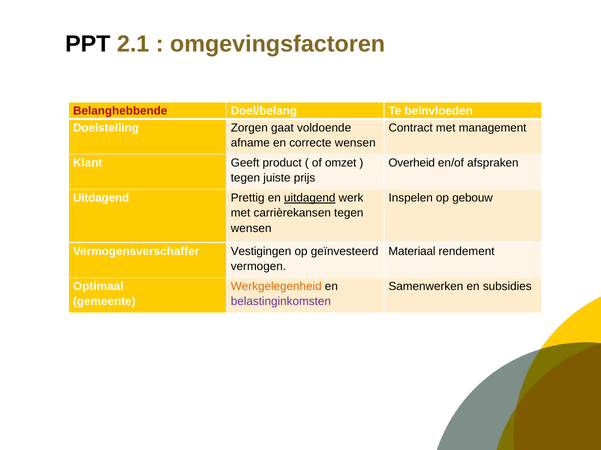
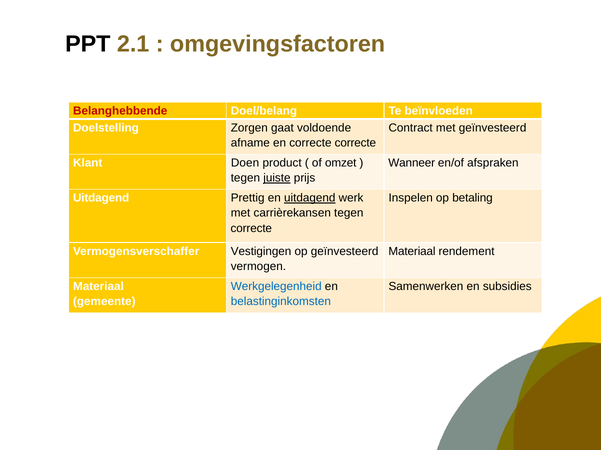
met management: management -> geïnvesteerd
correcte wensen: wensen -> correcte
Geeft: Geeft -> Doen
Overheid: Overheid -> Wanneer
juiste underline: none -> present
gebouw: gebouw -> betaling
wensen at (251, 229): wensen -> correcte
Optimaal at (98, 287): Optimaal -> Materiaal
Werkgelegenheid colour: orange -> blue
belastinginkomsten colour: purple -> blue
